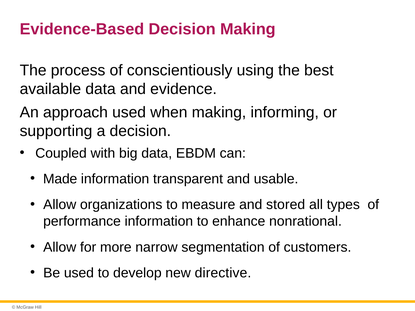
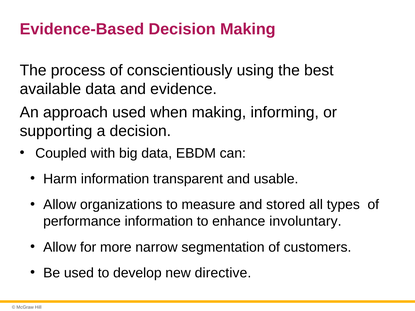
Made: Made -> Harm
nonrational: nonrational -> involuntary
